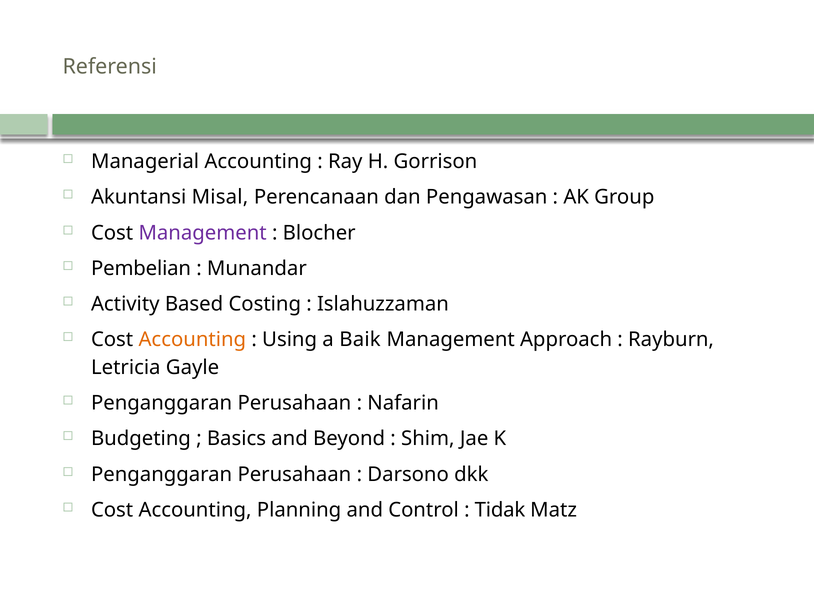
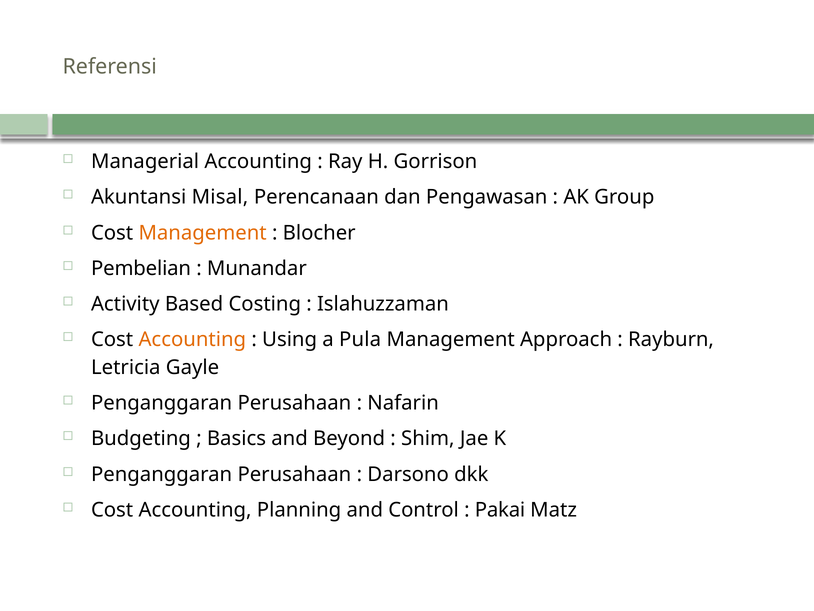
Management at (203, 233) colour: purple -> orange
Baik: Baik -> Pula
Tidak: Tidak -> Pakai
